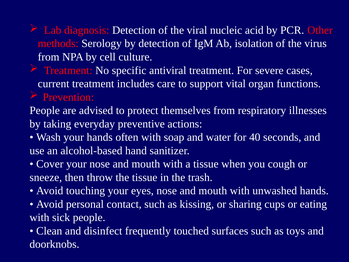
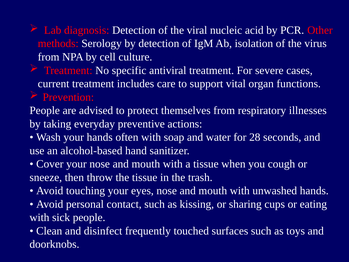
40: 40 -> 28
